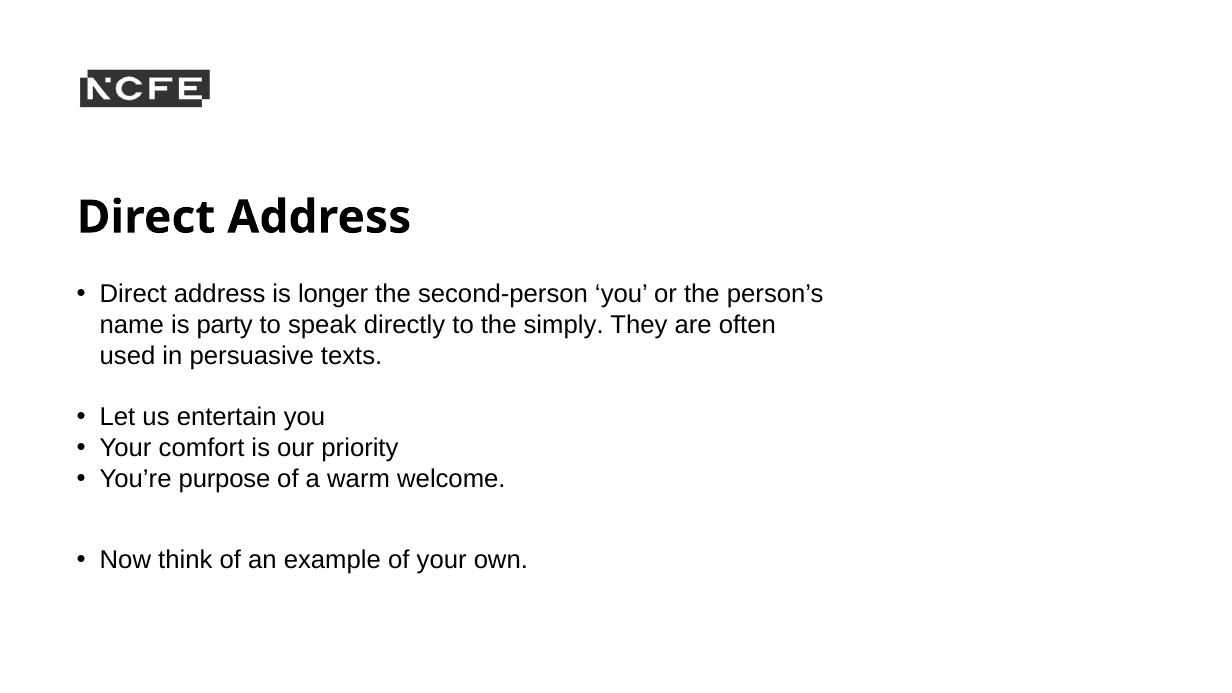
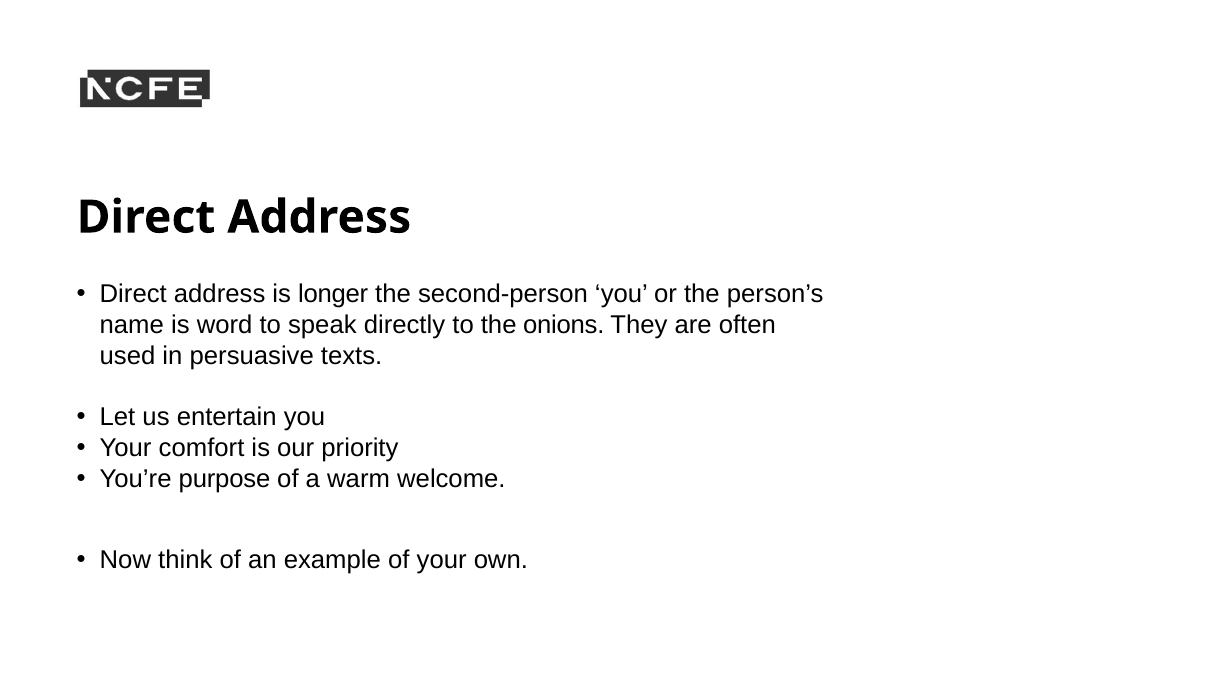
party: party -> word
simply: simply -> onions
